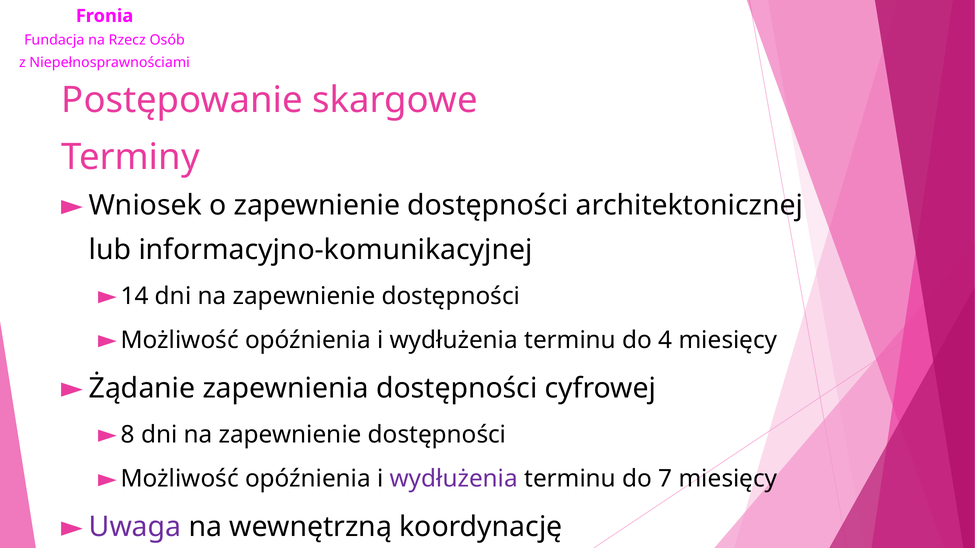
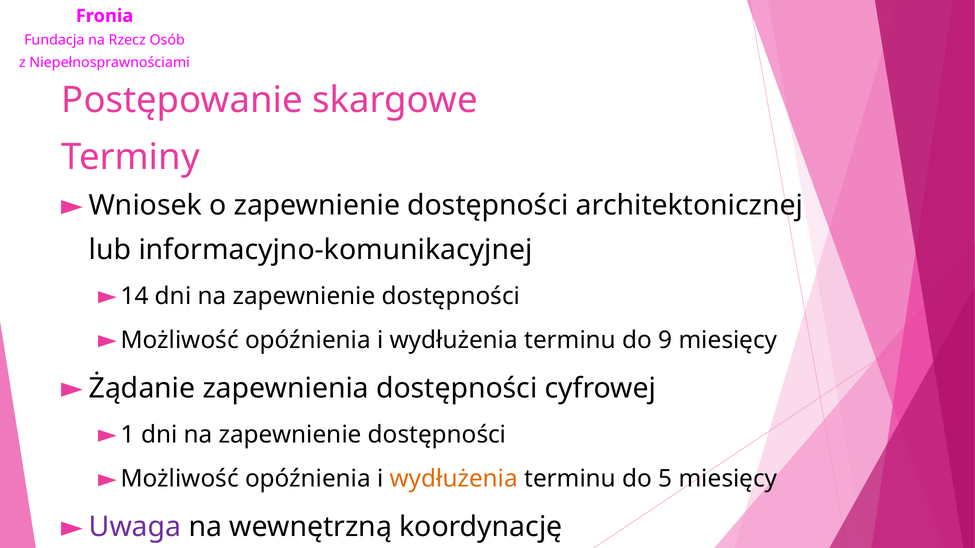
4: 4 -> 9
8: 8 -> 1
wydłużenia at (454, 479) colour: purple -> orange
7: 7 -> 5
